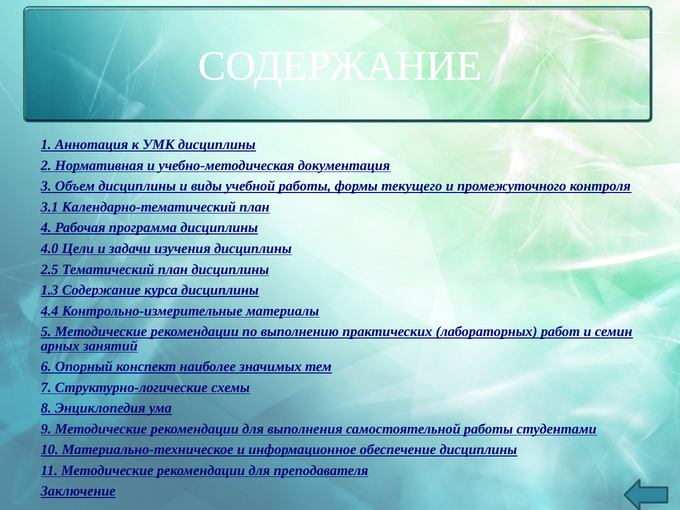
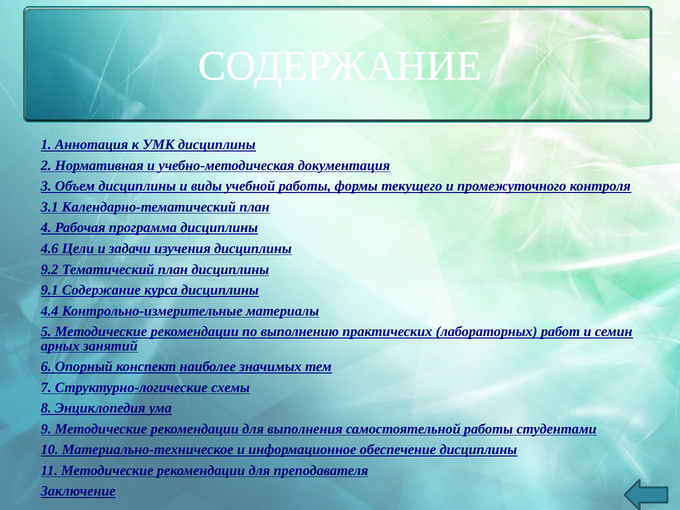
4.0: 4.0 -> 4.6
2.5: 2.5 -> 9.2
1.3: 1.3 -> 9.1
